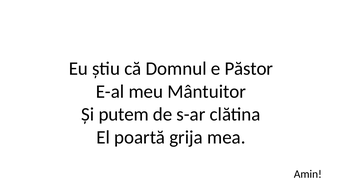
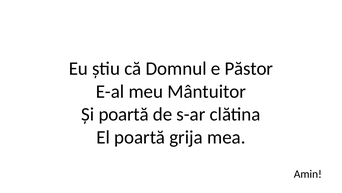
Și putem: putem -> poartă
